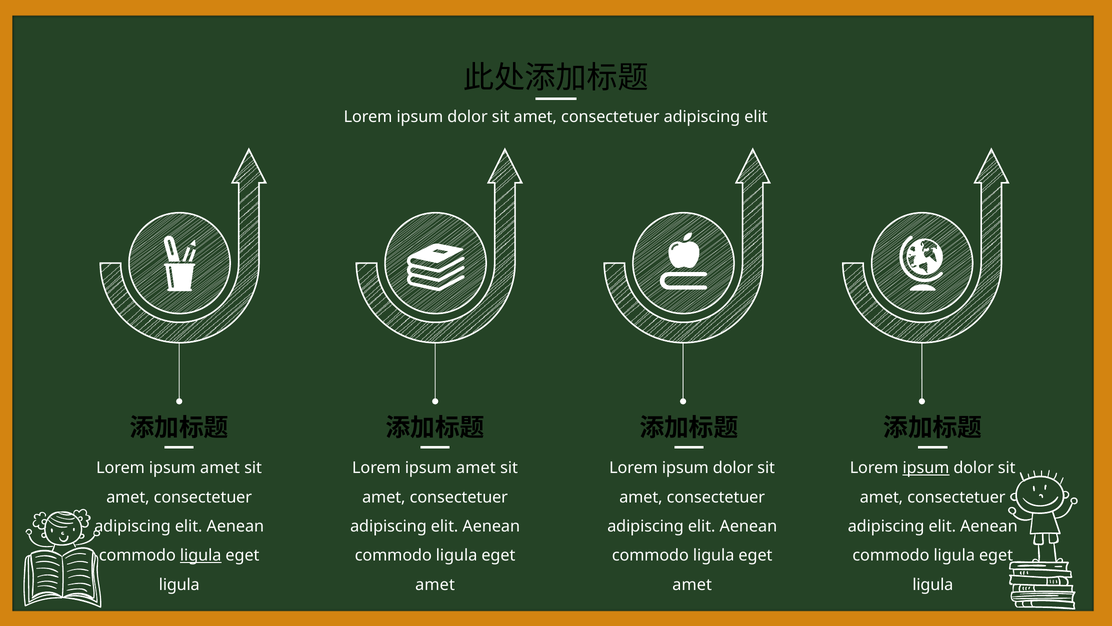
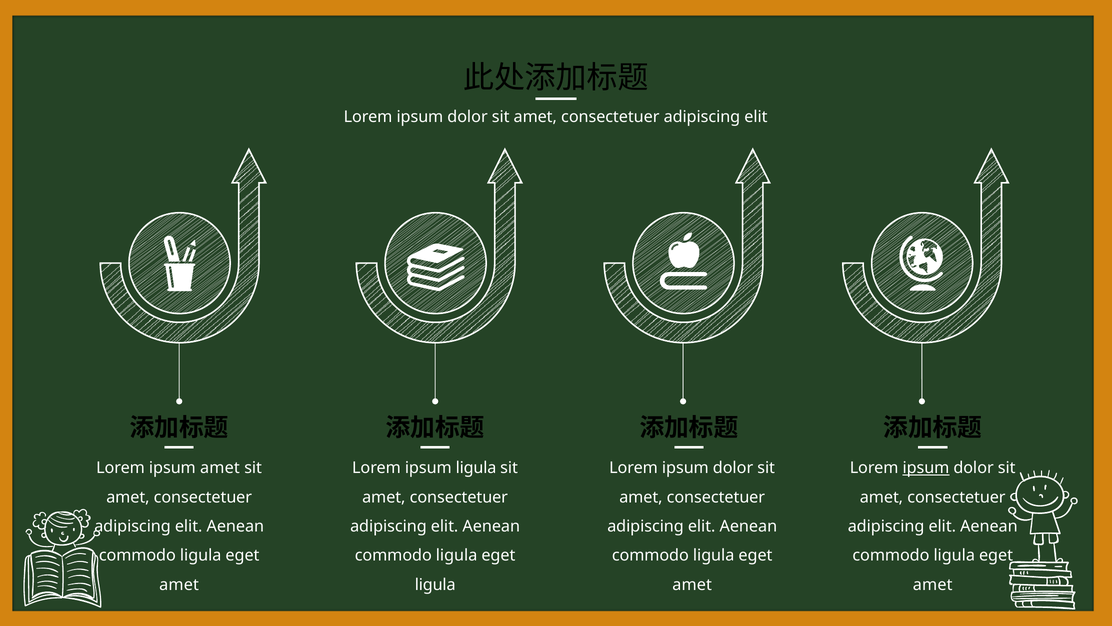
amet at (476, 468): amet -> ligula
ligula at (201, 555) underline: present -> none
ligula at (179, 584): ligula -> amet
amet at (435, 584): amet -> ligula
ligula at (933, 584): ligula -> amet
